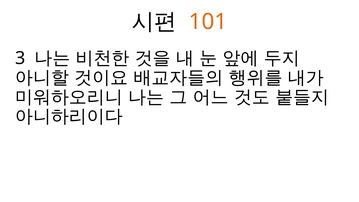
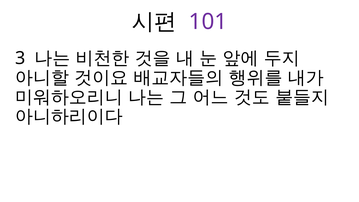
101 colour: orange -> purple
